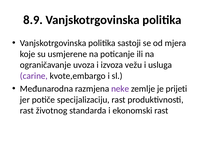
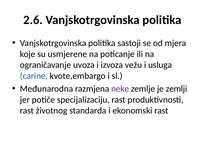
8.9: 8.9 -> 2.6
carine colour: purple -> blue
prijeti: prijeti -> zemlji
